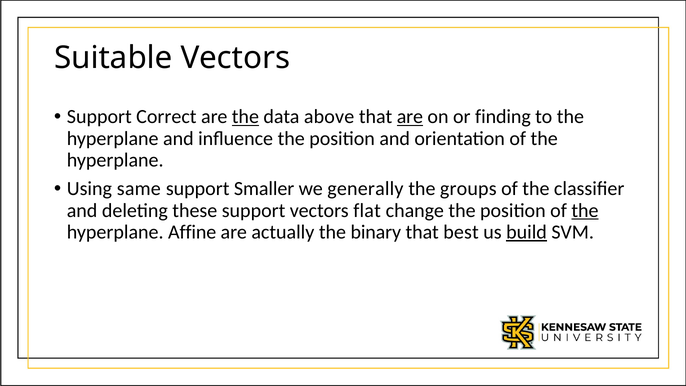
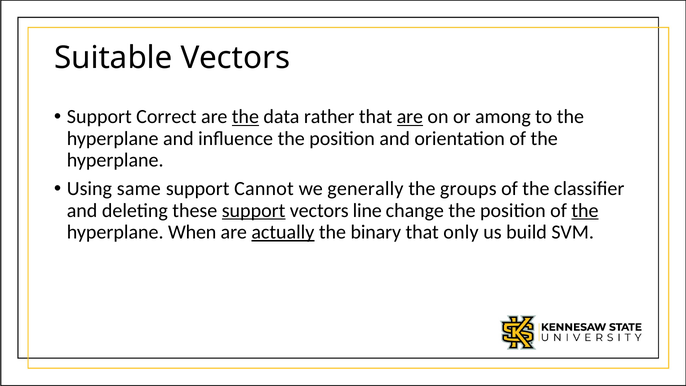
above: above -> rather
finding: finding -> among
Smaller: Smaller -> Cannot
support at (254, 210) underline: none -> present
flat: flat -> line
Affine: Affine -> When
actually underline: none -> present
best: best -> only
build underline: present -> none
